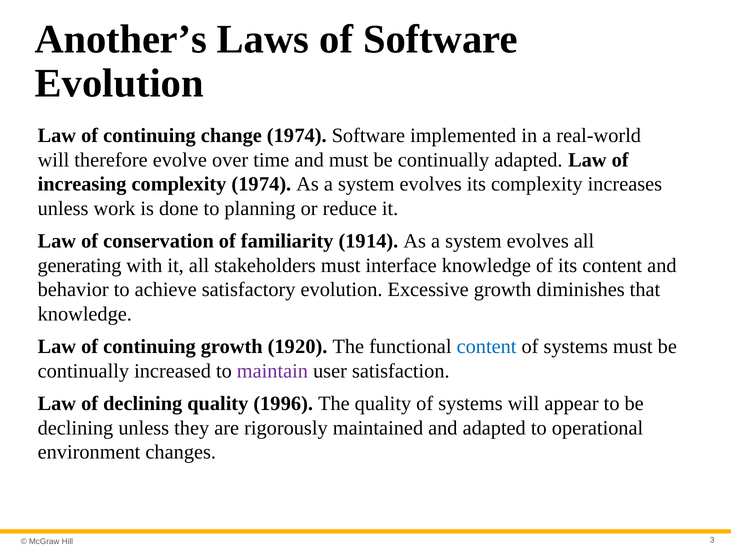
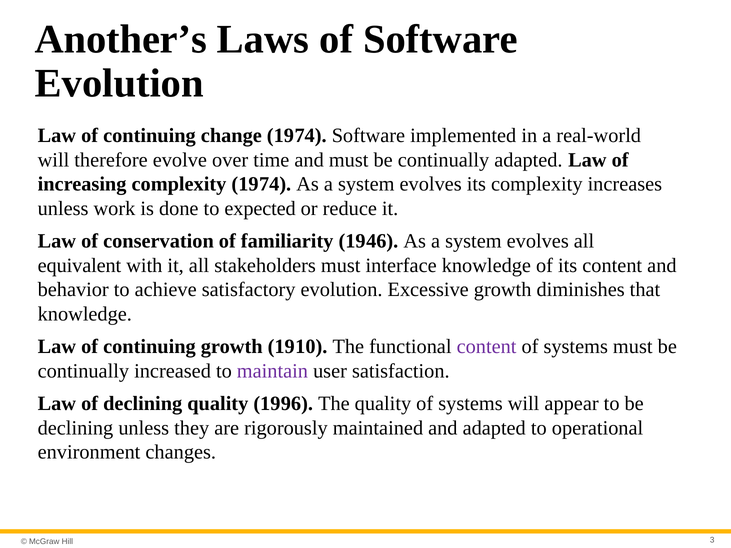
planning: planning -> expected
14: 14 -> 46
generating: generating -> equivalent
20: 20 -> 10
content at (487, 347) colour: blue -> purple
